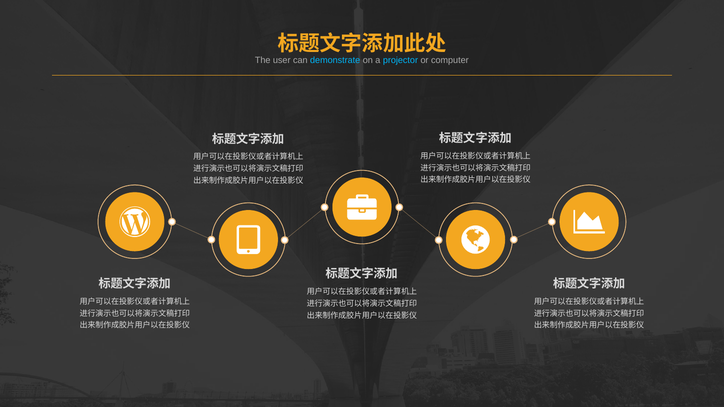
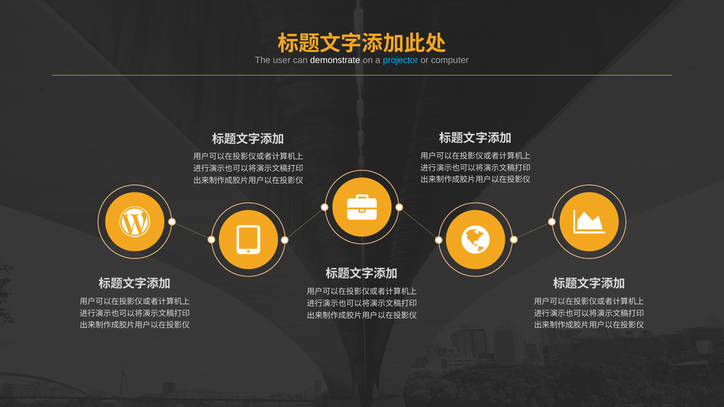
demonstrate colour: light blue -> white
